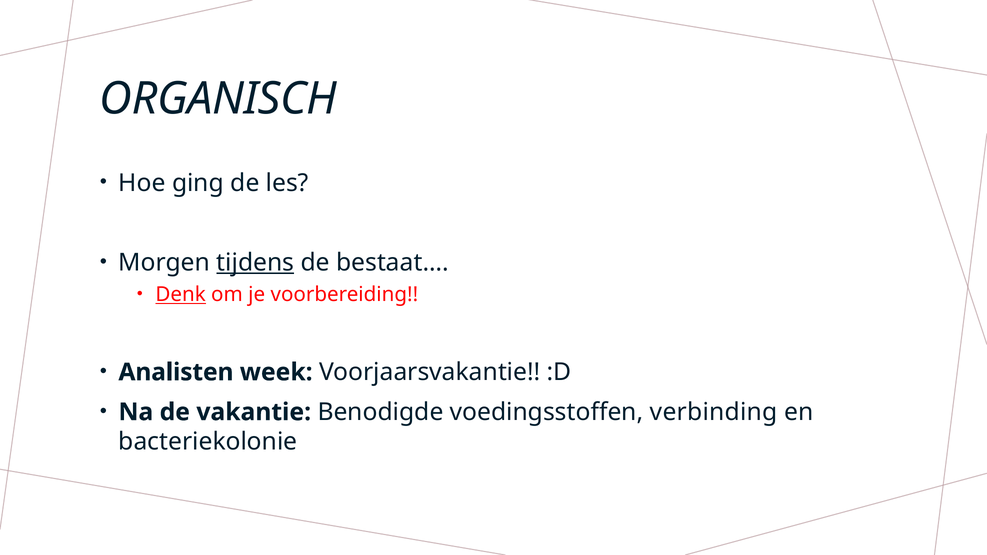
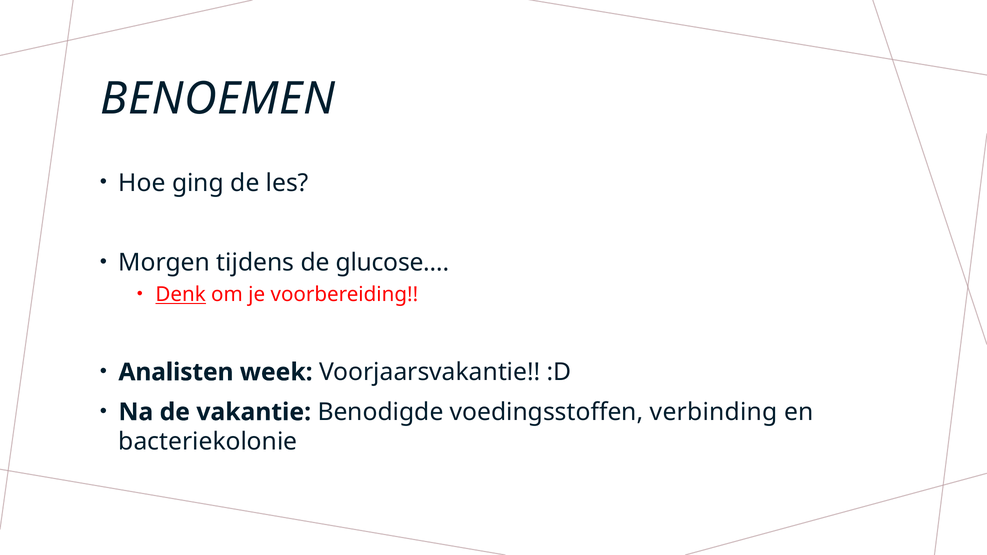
ORGANISCH: ORGANISCH -> BENOEMEN
tijdens underline: present -> none
bestaat…: bestaat… -> glucose…
